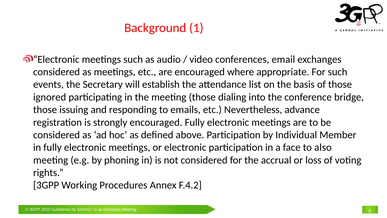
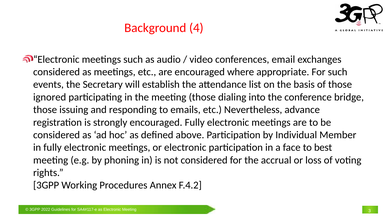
1: 1 -> 4
also: also -> best
